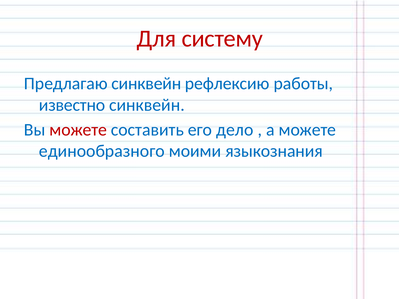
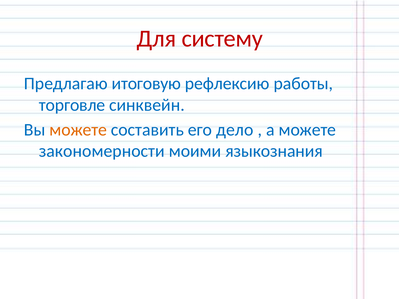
Предлагаю синквейн: синквейн -> итоговую
известно: известно -> торговле
можете at (78, 130) colour: red -> orange
единообразного: единообразного -> закономерности
